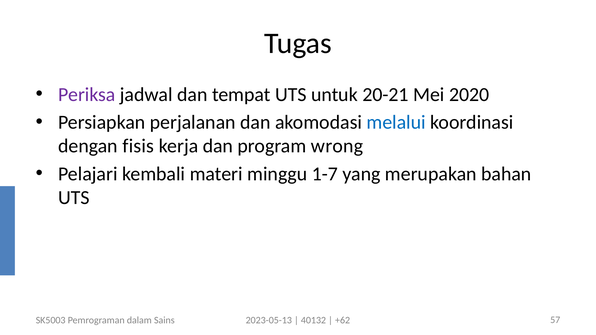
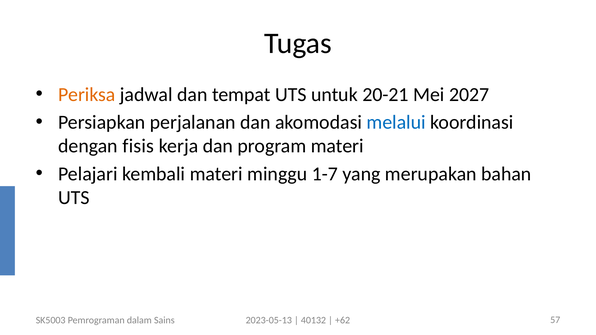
Periksa colour: purple -> orange
2020: 2020 -> 2027
program wrong: wrong -> materi
